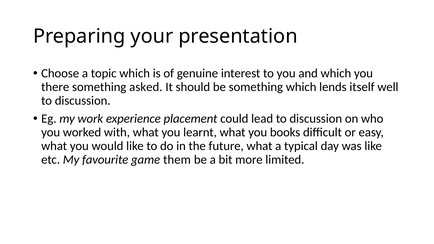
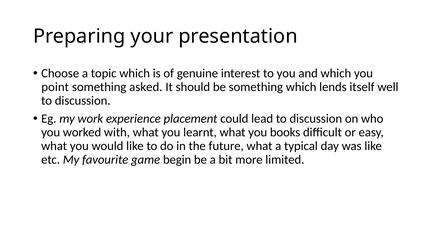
there: there -> point
them: them -> begin
